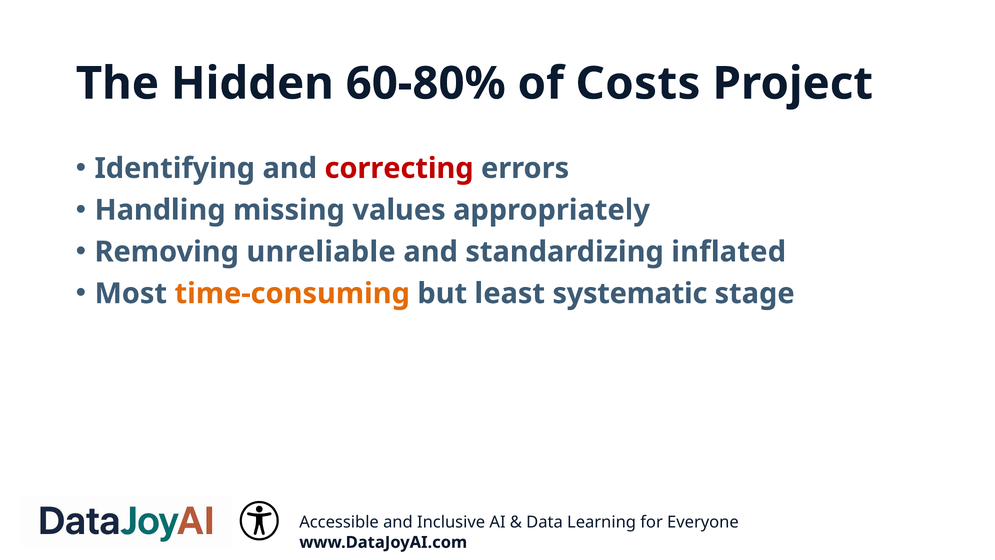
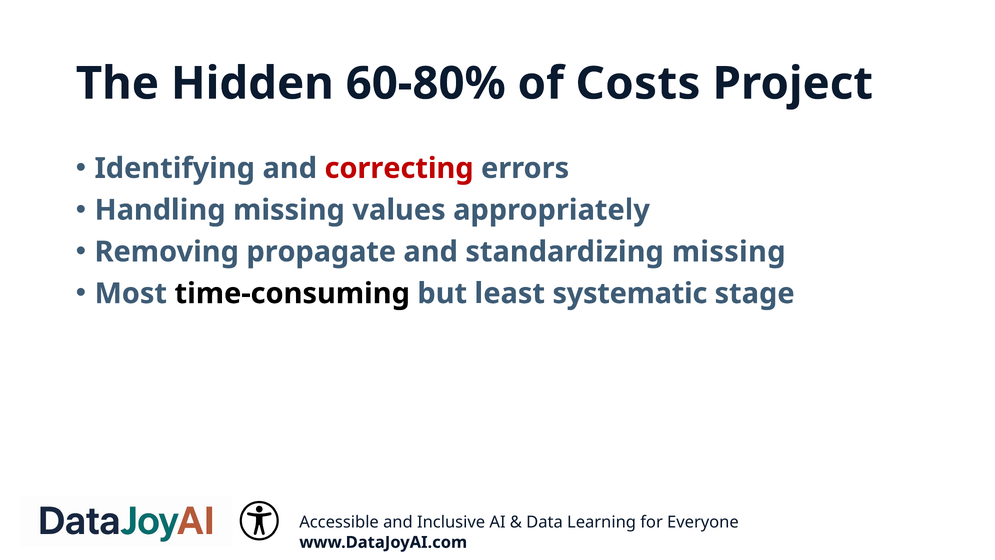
unreliable: unreliable -> propagate
standardizing inflated: inflated -> missing
time-consuming colour: orange -> black
